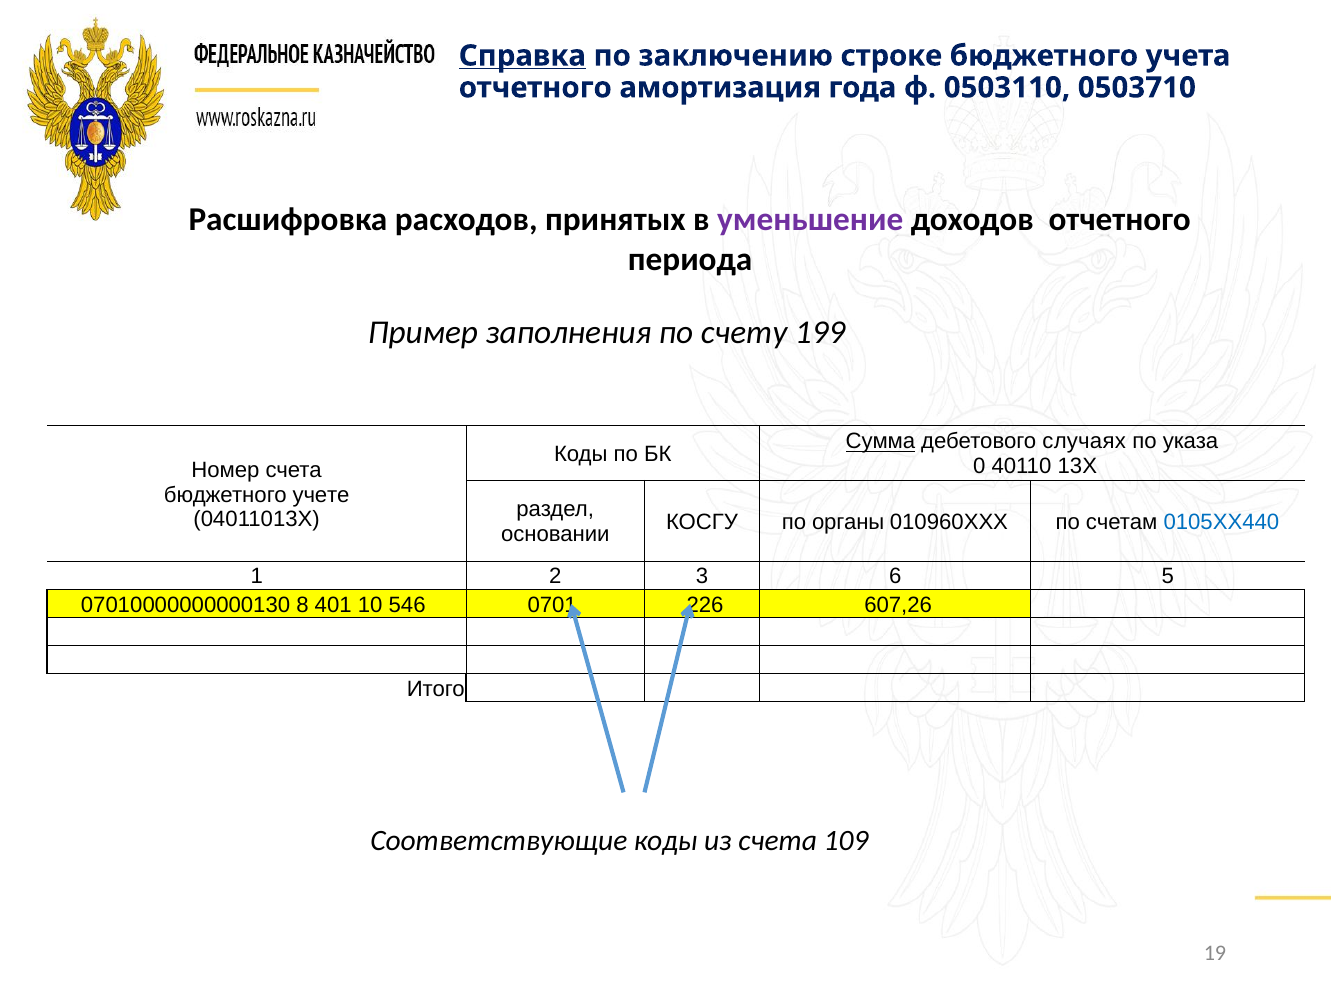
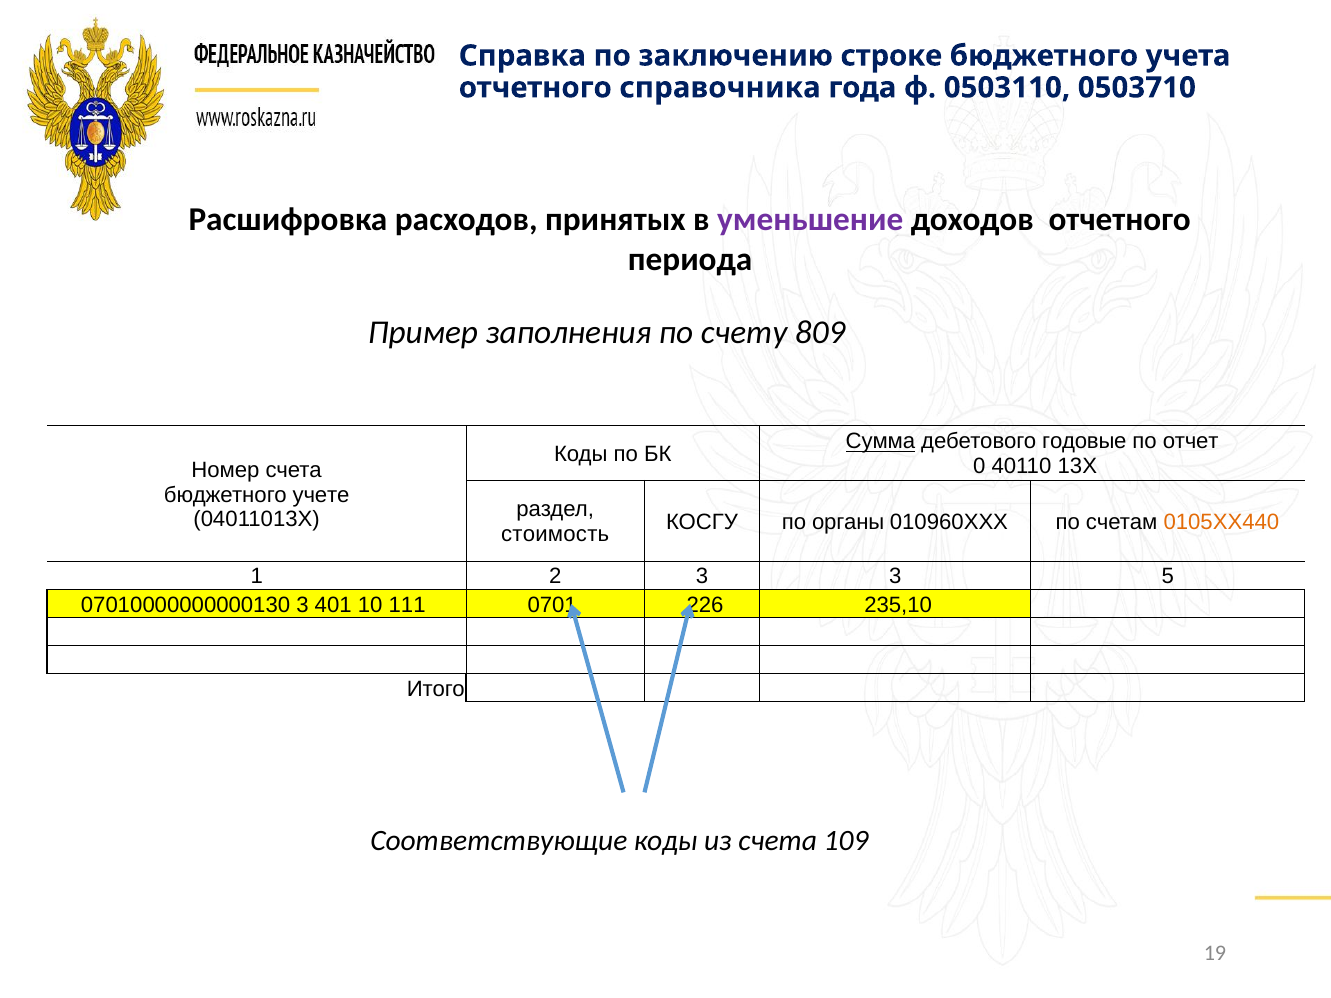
Справка underline: present -> none
амортизация: амортизация -> справочника
199: 199 -> 809
случаях: случаях -> годовые
указа: указа -> отчет
0105ХХ440 colour: blue -> orange
основании: основании -> стоимость
3 6: 6 -> 3
07010000000000130 8: 8 -> 3
546: 546 -> 111
607,26: 607,26 -> 235,10
